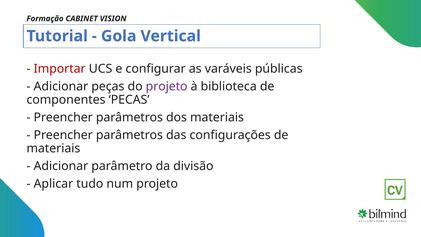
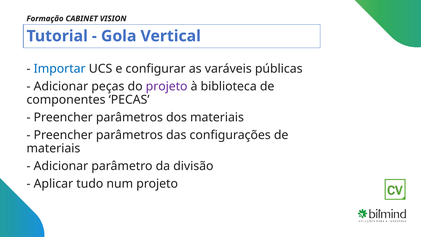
Importar colour: red -> blue
